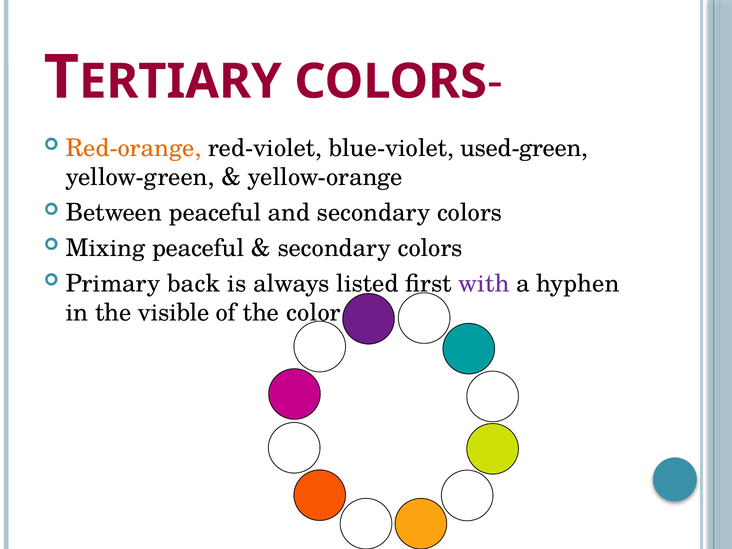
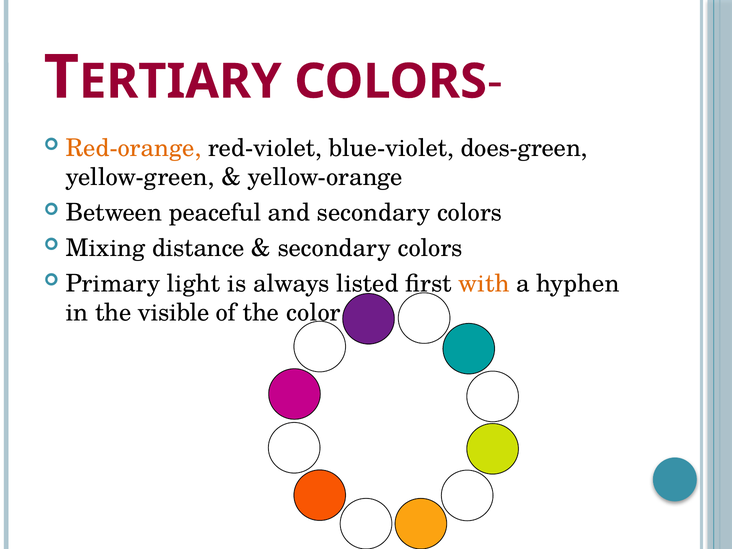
used-green: used-green -> does-green
Mixing peaceful: peaceful -> distance
back: back -> light
with colour: purple -> orange
